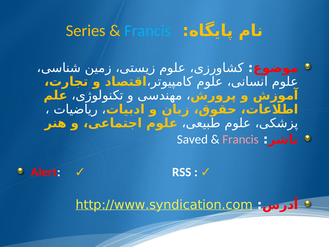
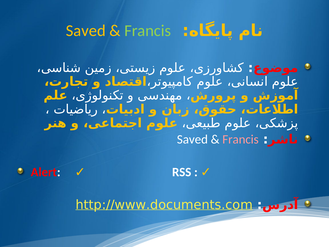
Series at (86, 31): Series -> Saved
Francis at (148, 31) colour: light blue -> light green
http://www.syndication.com: http://www.syndication.com -> http://www.documents.com
